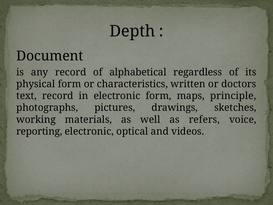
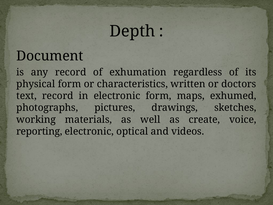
alphabetical: alphabetical -> exhumation
principle: principle -> exhumed
refers: refers -> create
